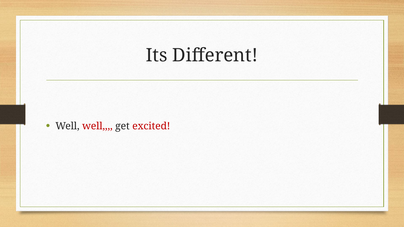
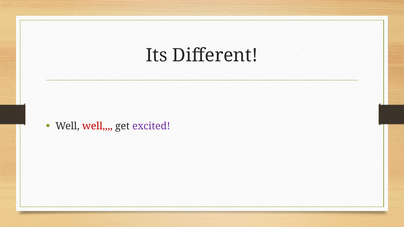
excited colour: red -> purple
